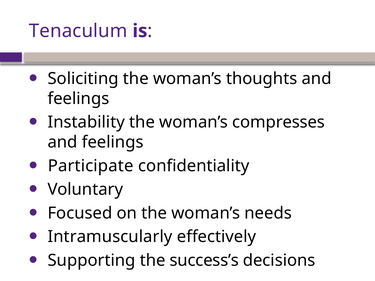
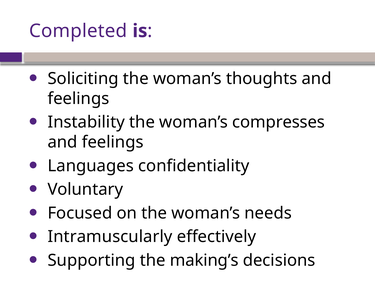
Tenaculum: Tenaculum -> Completed
Participate: Participate -> Languages
success’s: success’s -> making’s
